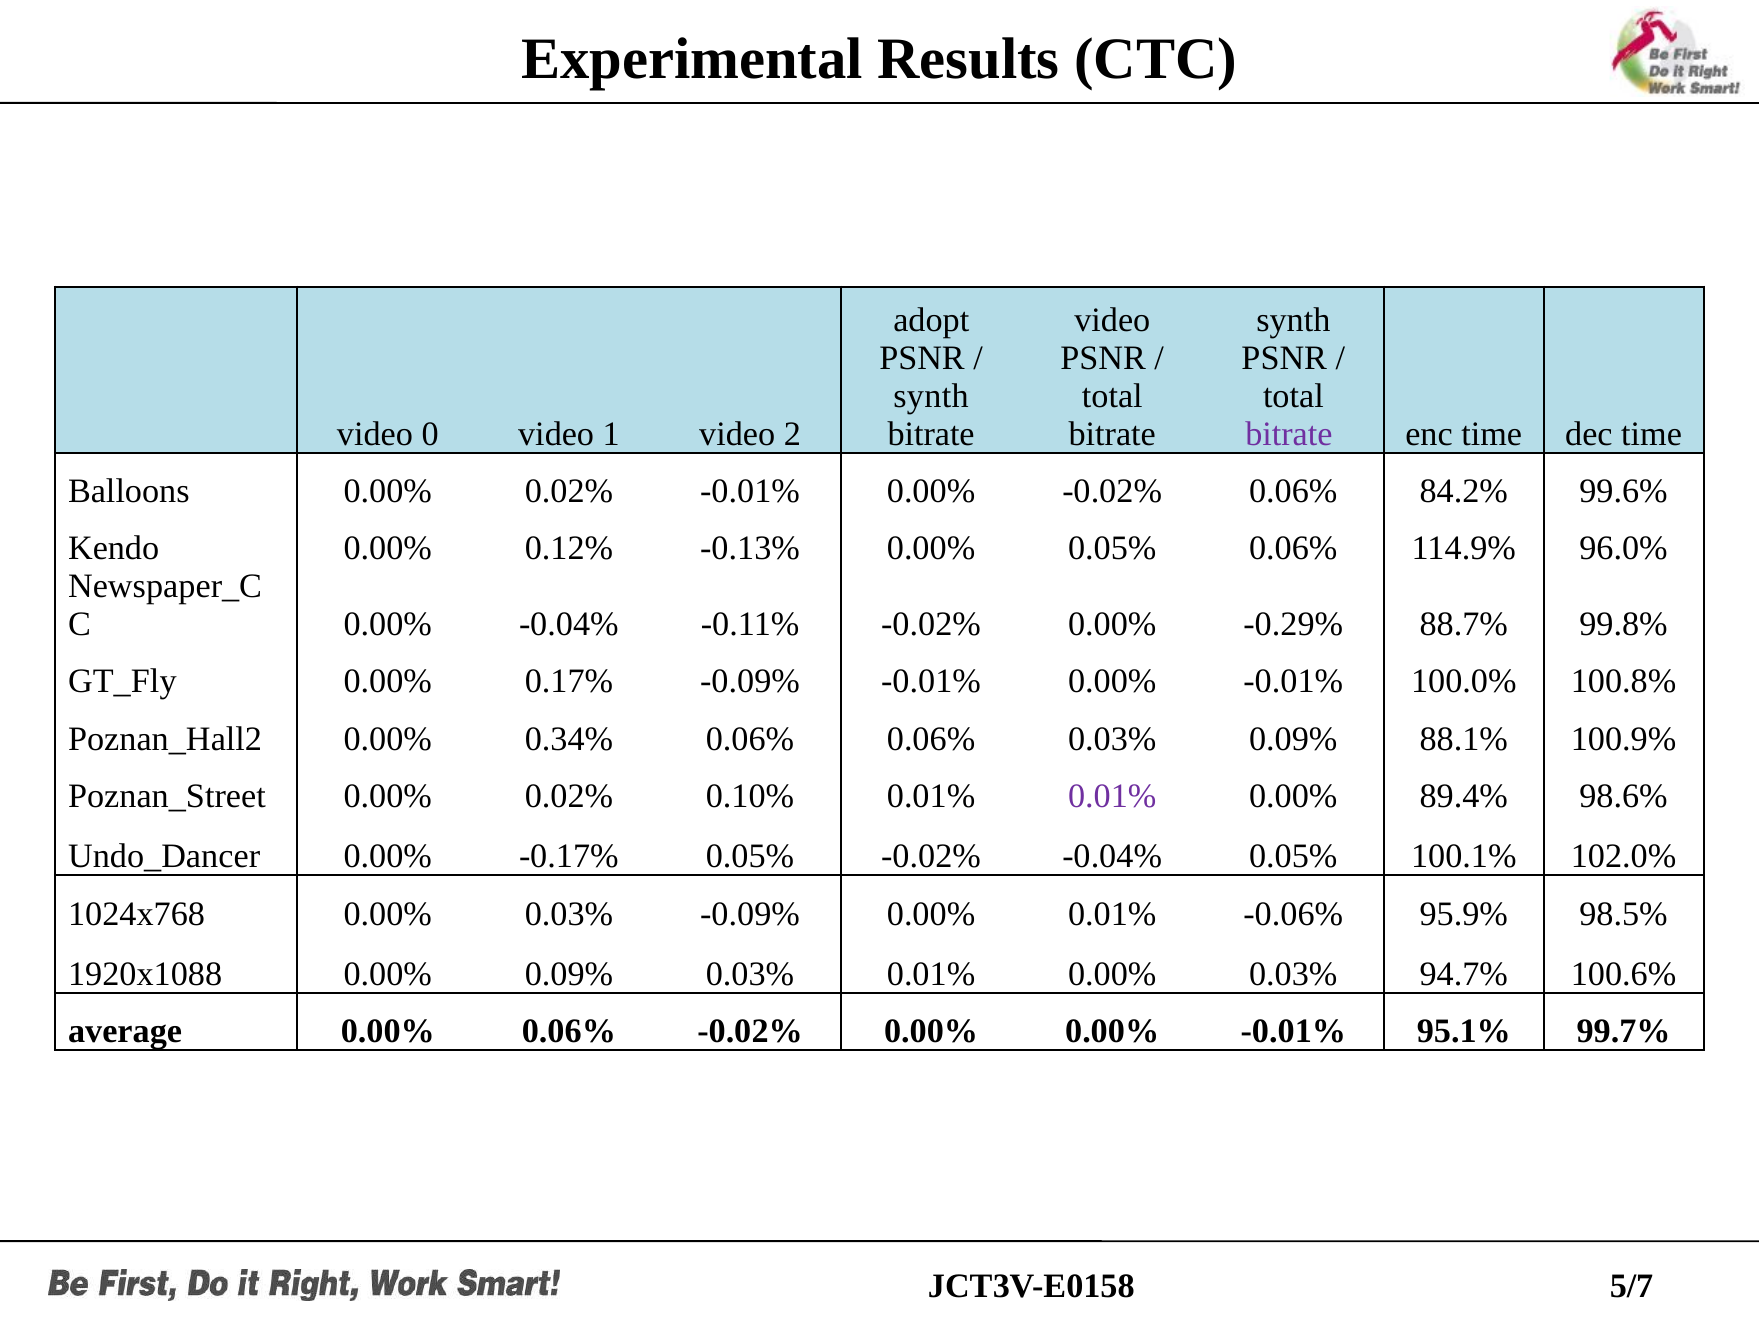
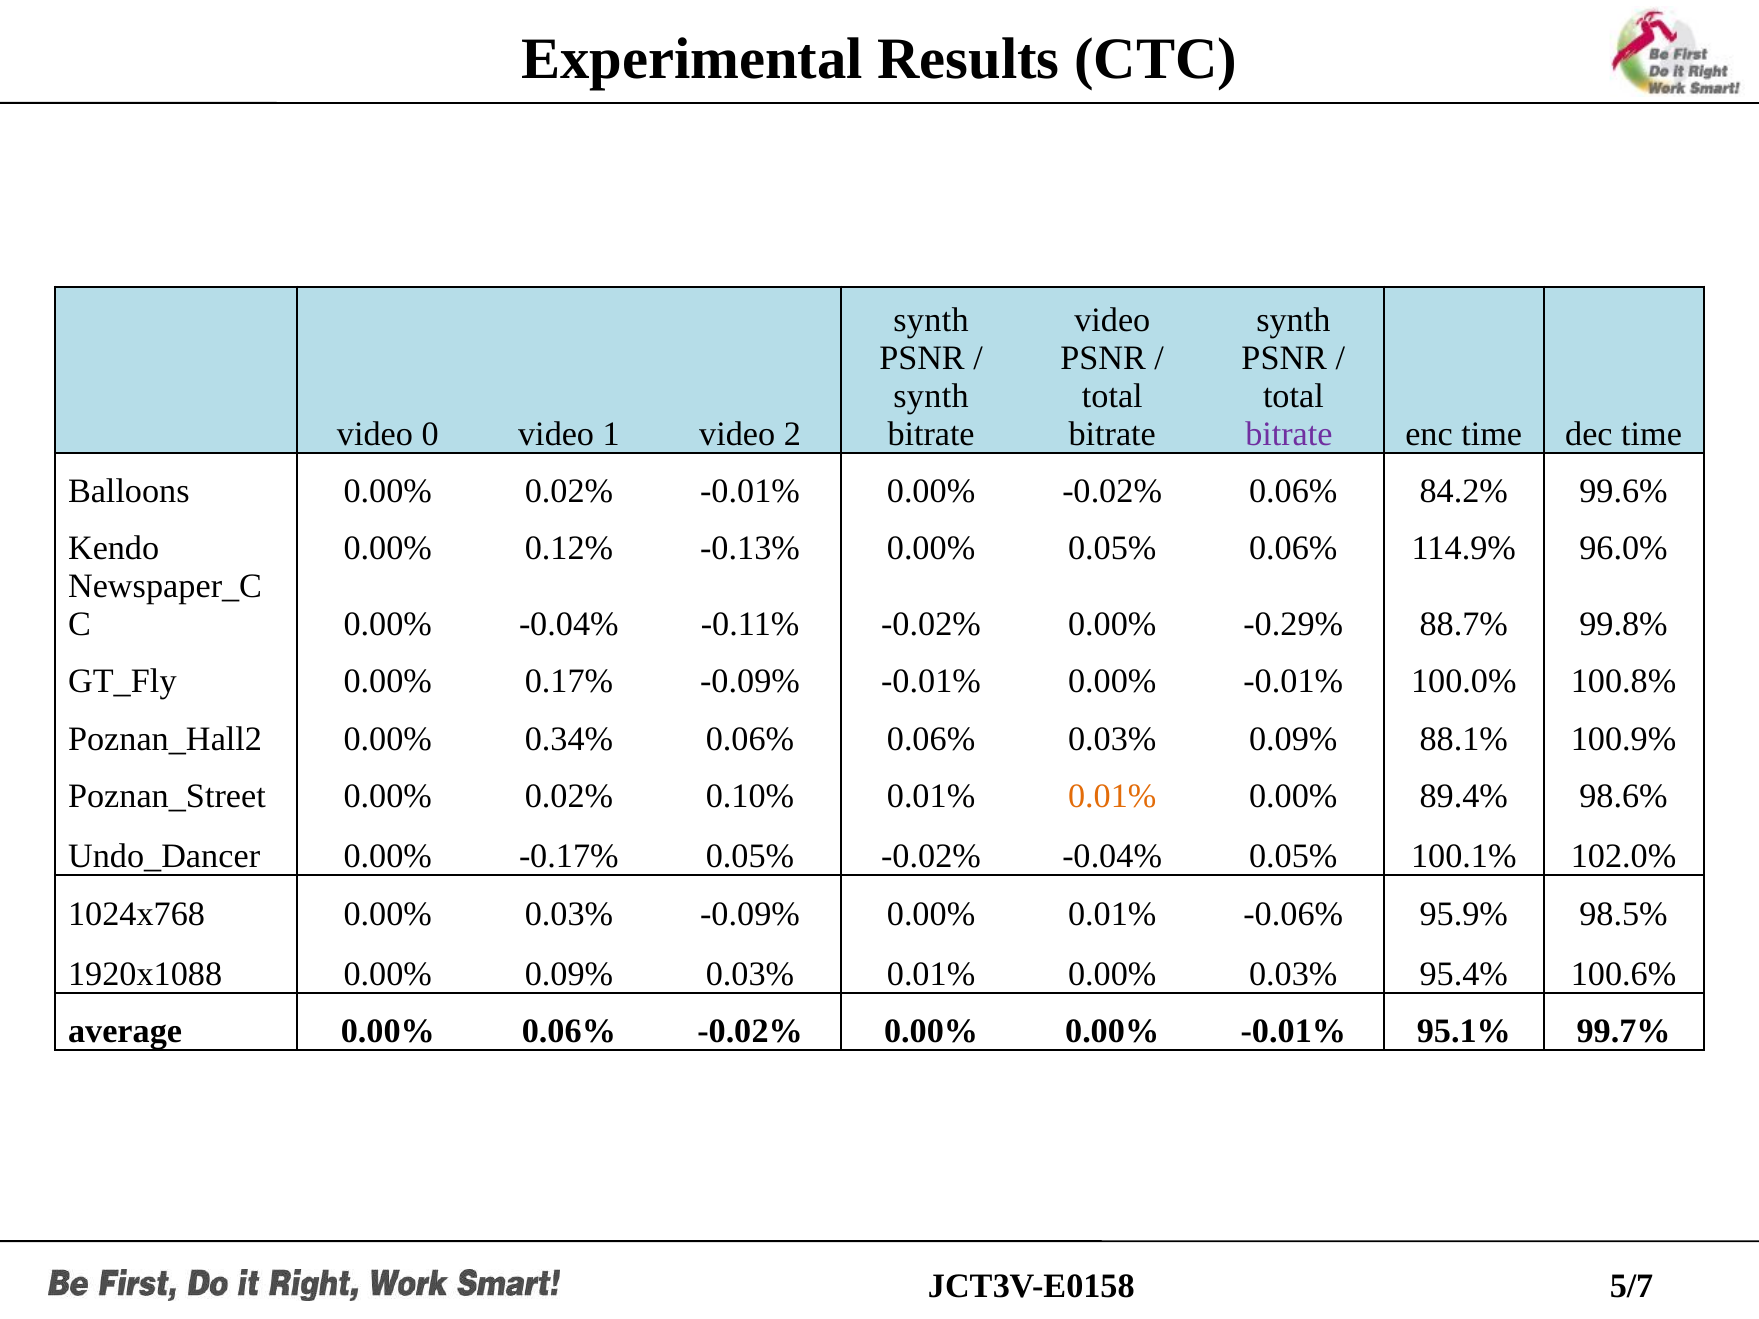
adopt at (931, 321): adopt -> synth
0.01% at (1112, 796) colour: purple -> orange
94.7%: 94.7% -> 95.4%
